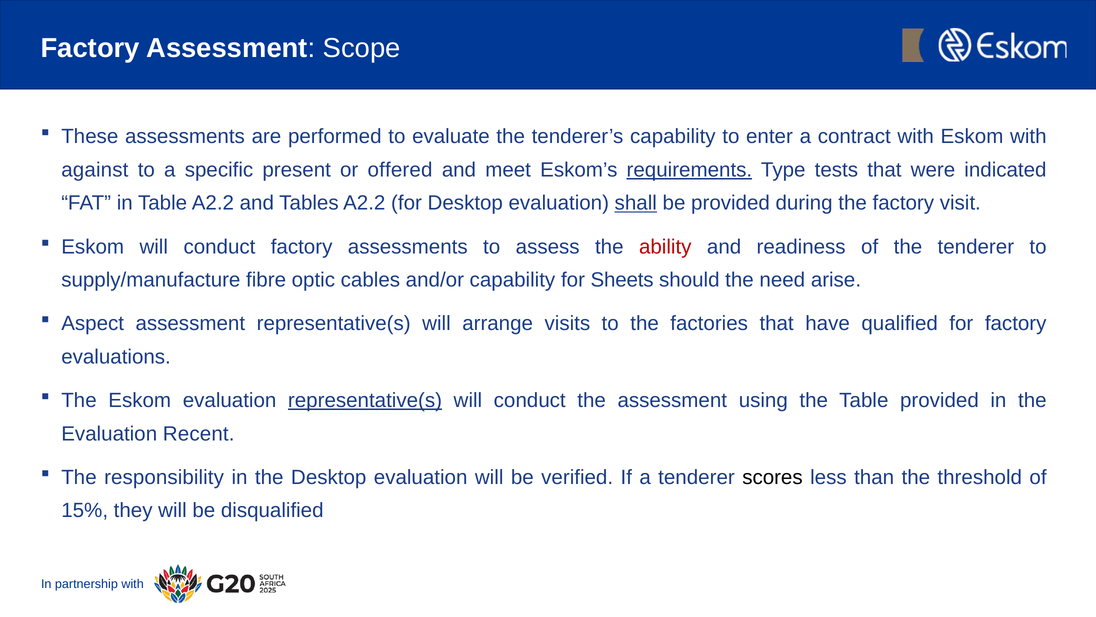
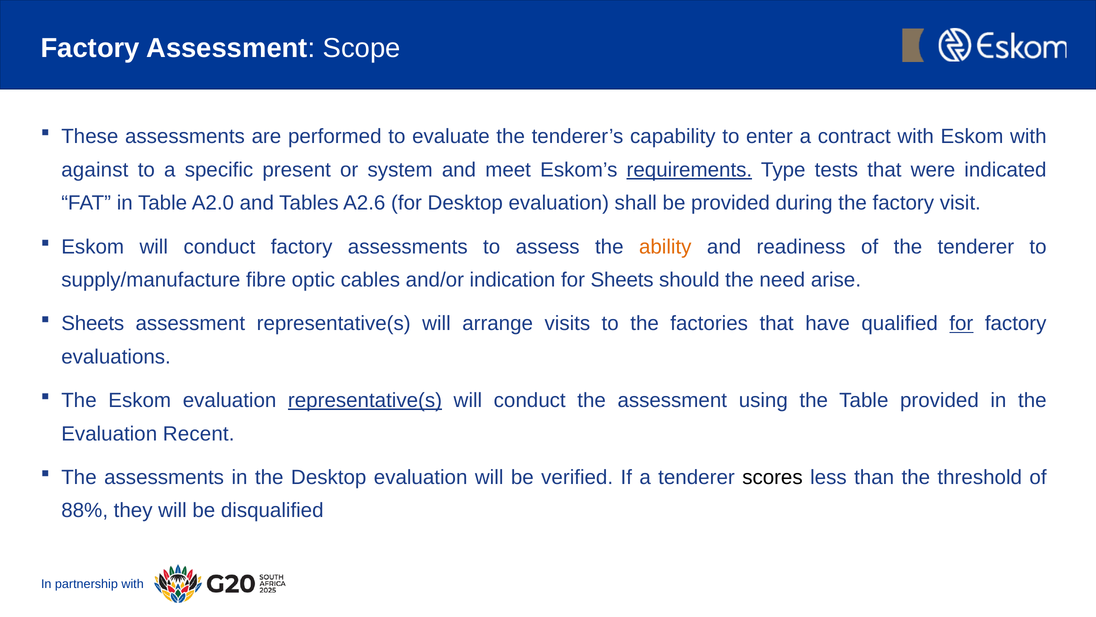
offered: offered -> system
Table A2.2: A2.2 -> A2.0
Tables A2.2: A2.2 -> A2.6
shall underline: present -> none
ability colour: red -> orange
and/or capability: capability -> indication
Aspect at (93, 323): Aspect -> Sheets
for at (961, 323) underline: none -> present
The responsibility: responsibility -> assessments
15%: 15% -> 88%
